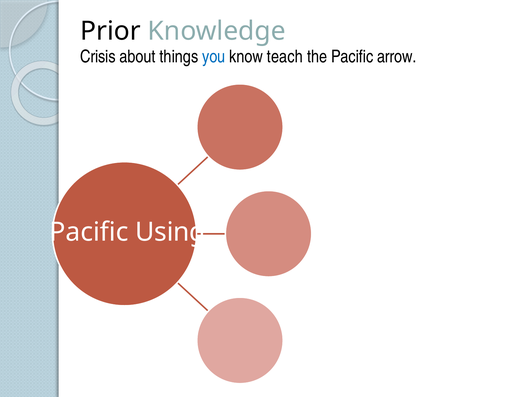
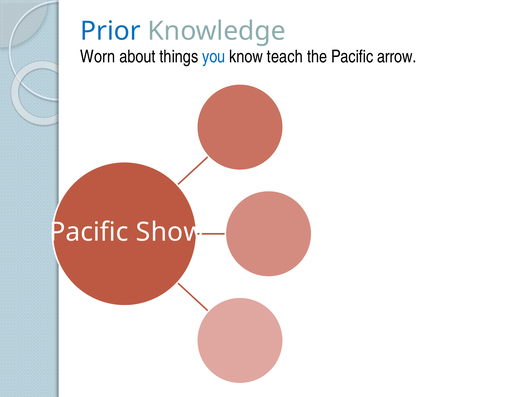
Prior colour: black -> blue
Crisis: Crisis -> Worn
Using: Using -> Show
